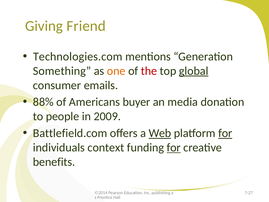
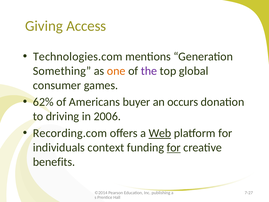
Friend: Friend -> Access
the colour: red -> purple
global underline: present -> none
emails: emails -> games
88%: 88% -> 62%
media: media -> occurs
people: people -> driving
2009: 2009 -> 2006
Battlefield.com: Battlefield.com -> Recording.com
for at (225, 133) underline: present -> none
